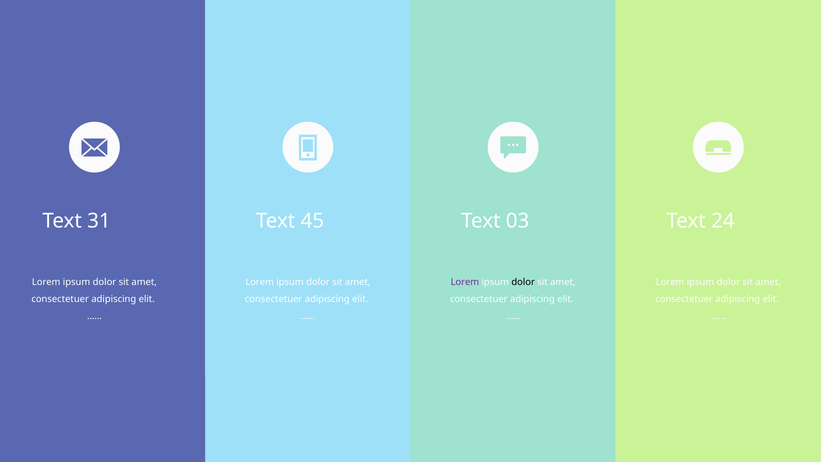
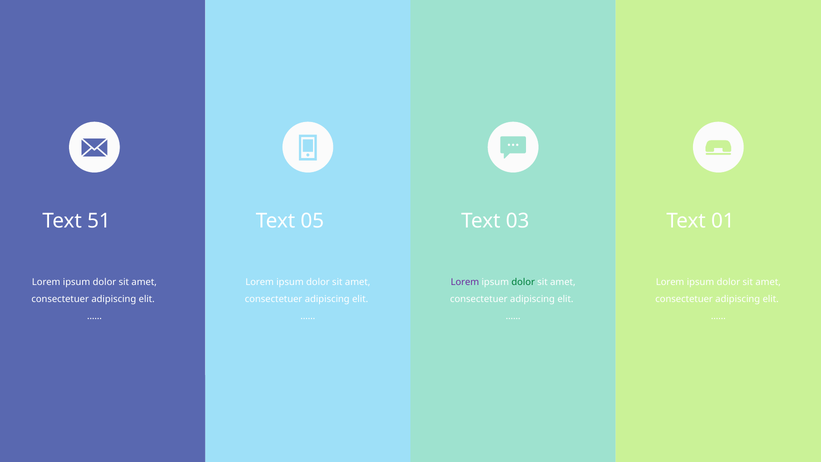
31: 31 -> 51
45: 45 -> 05
24: 24 -> 01
dolor at (523, 282) colour: black -> green
